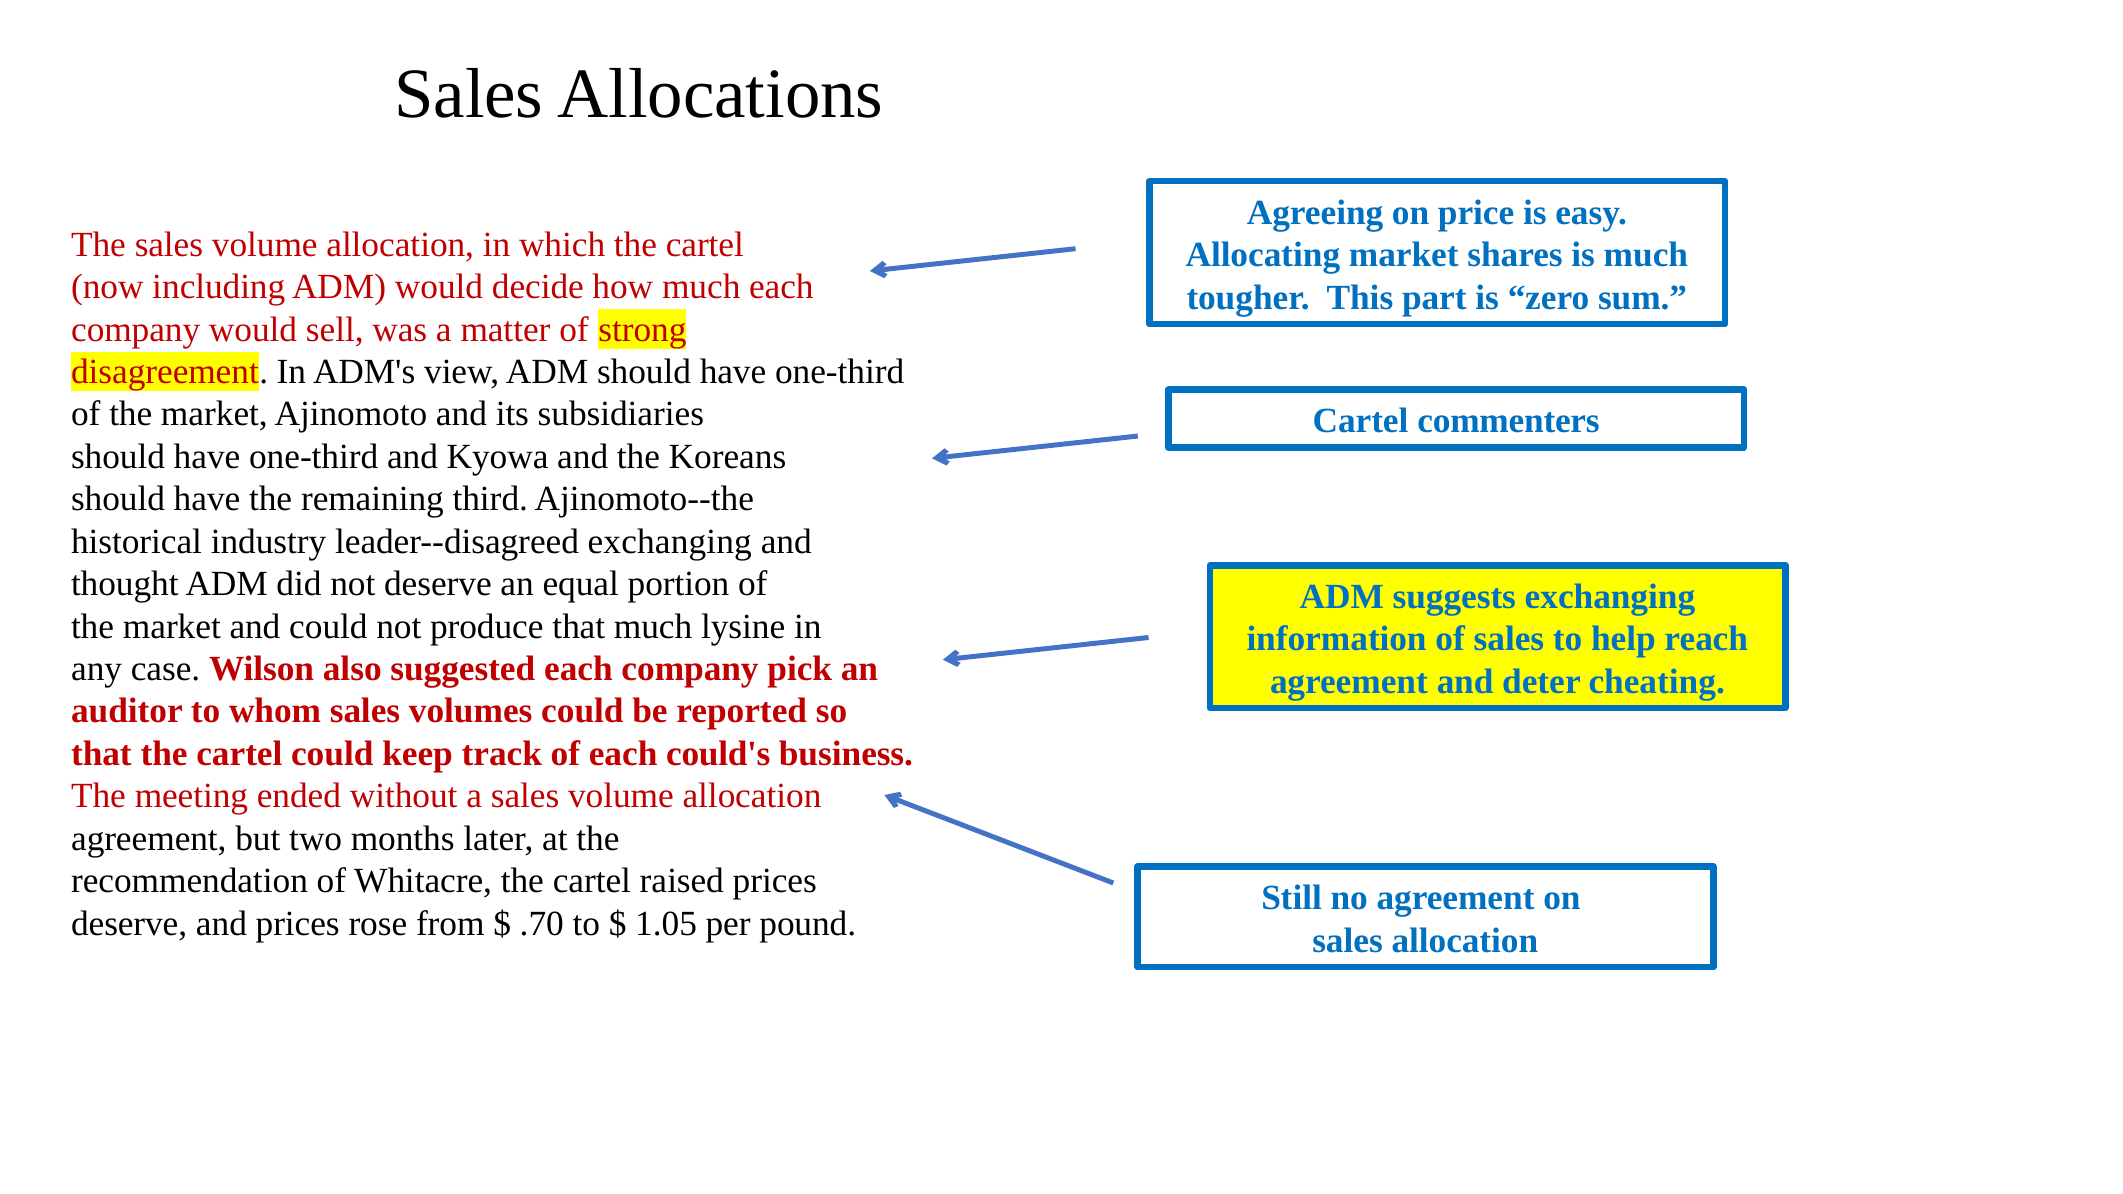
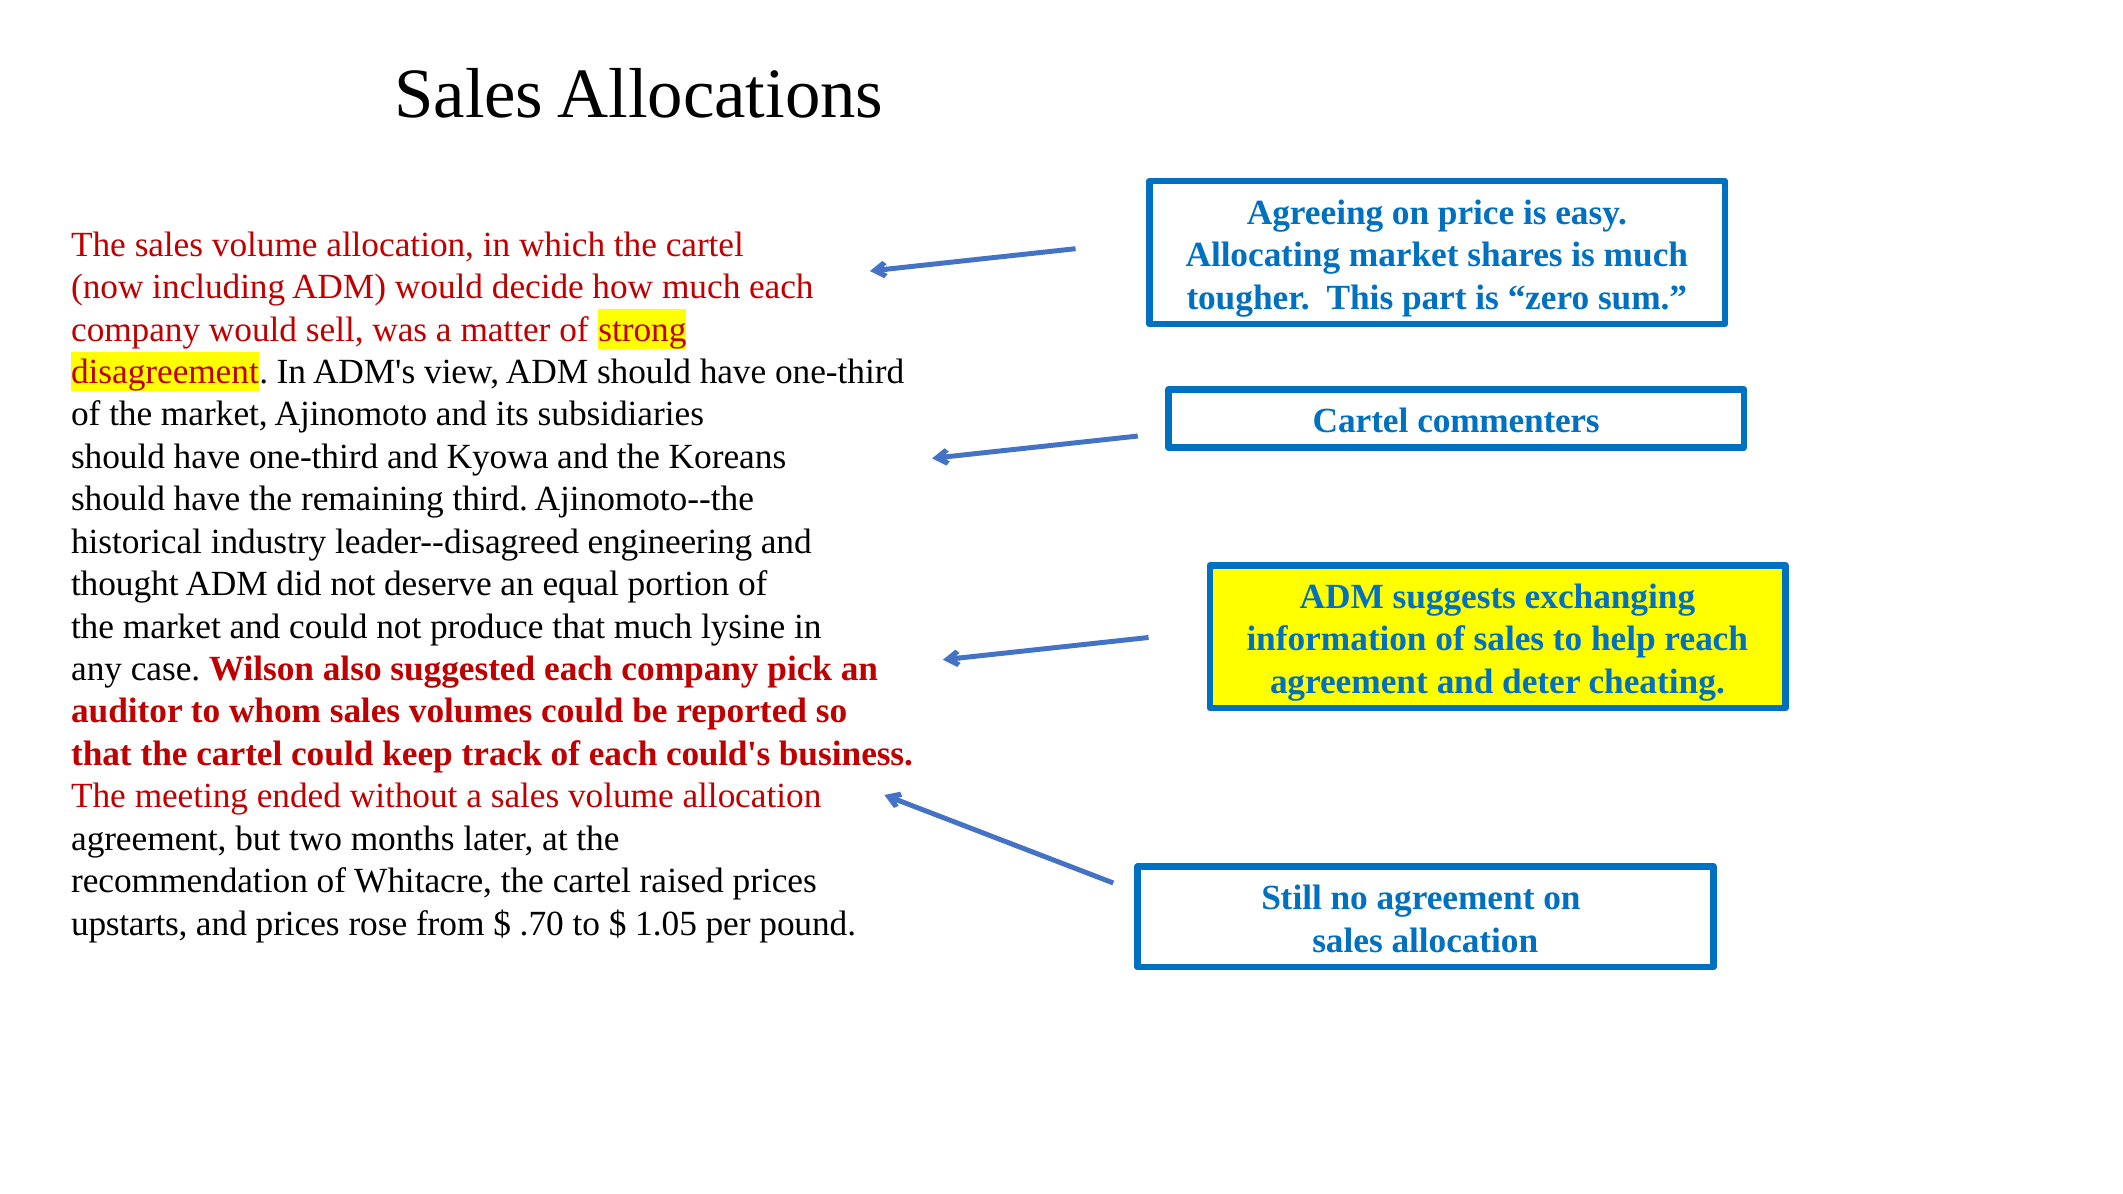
leader--disagreed exchanging: exchanging -> engineering
deserve at (129, 924): deserve -> upstarts
